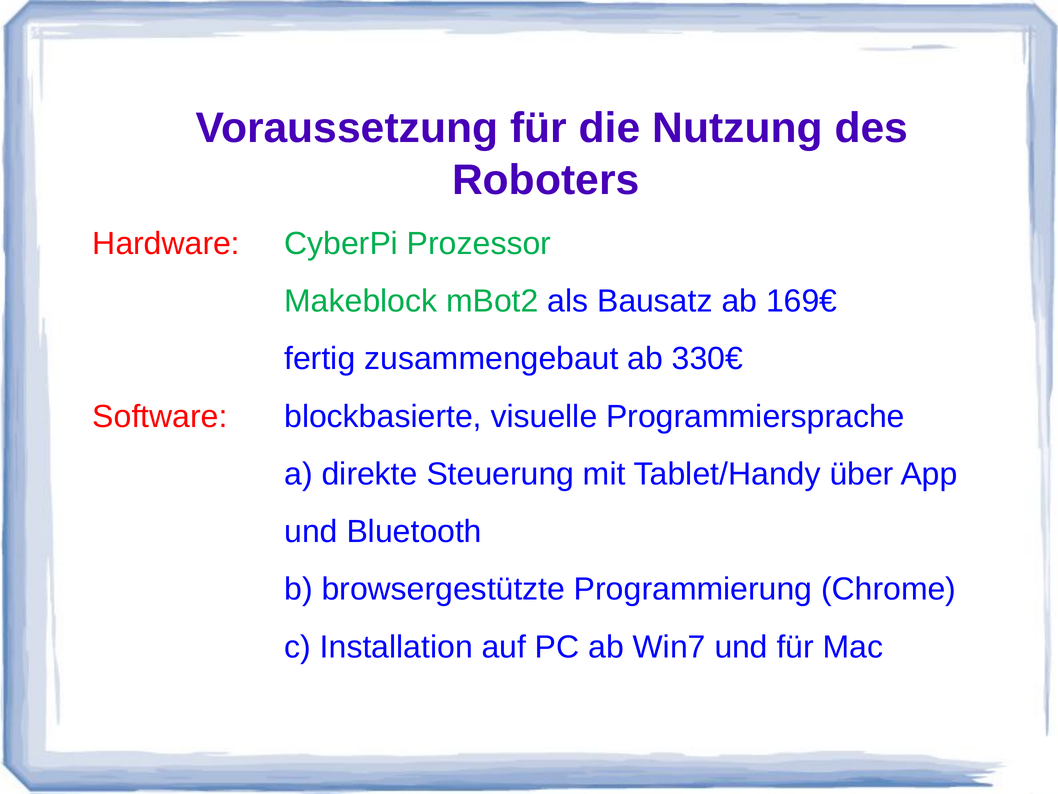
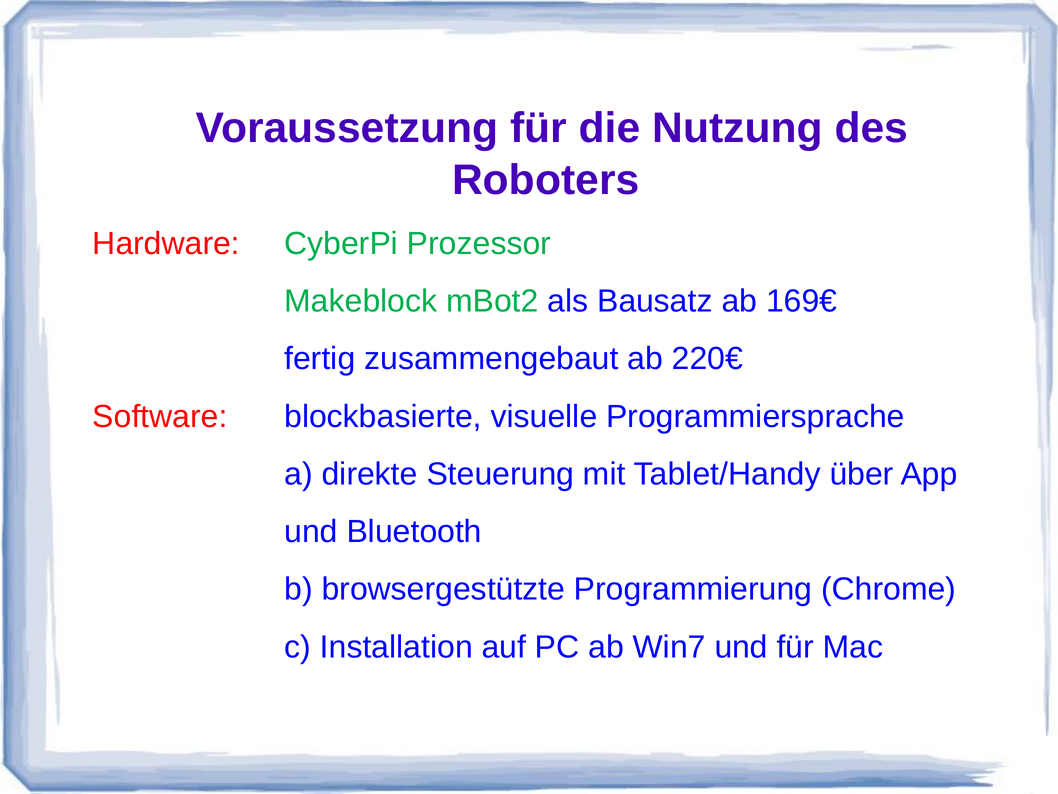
330€: 330€ -> 220€
